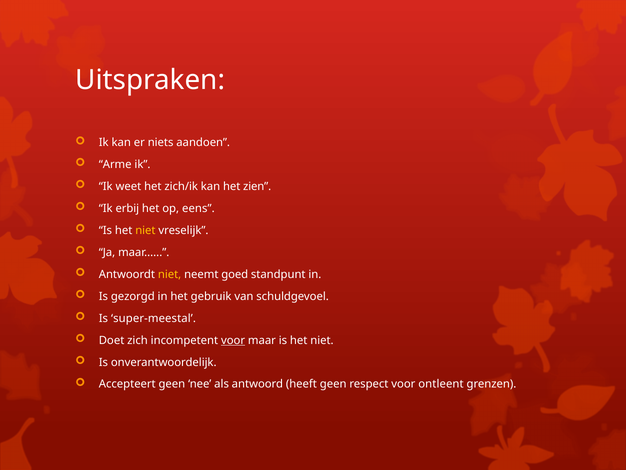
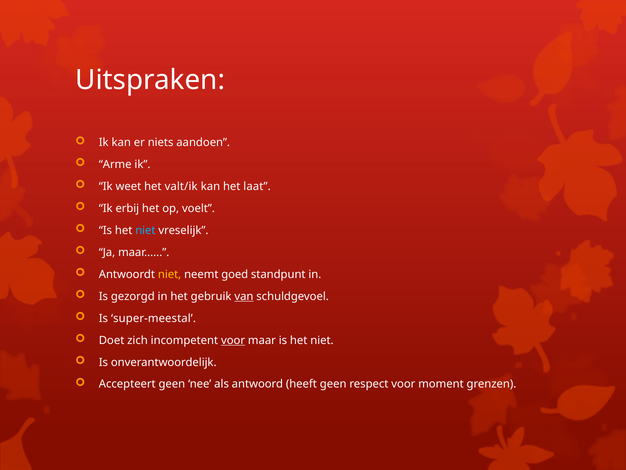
zich/ik: zich/ik -> valt/ik
zien: zien -> laat
eens: eens -> voelt
niet at (145, 230) colour: yellow -> light blue
van underline: none -> present
ontleent: ontleent -> moment
